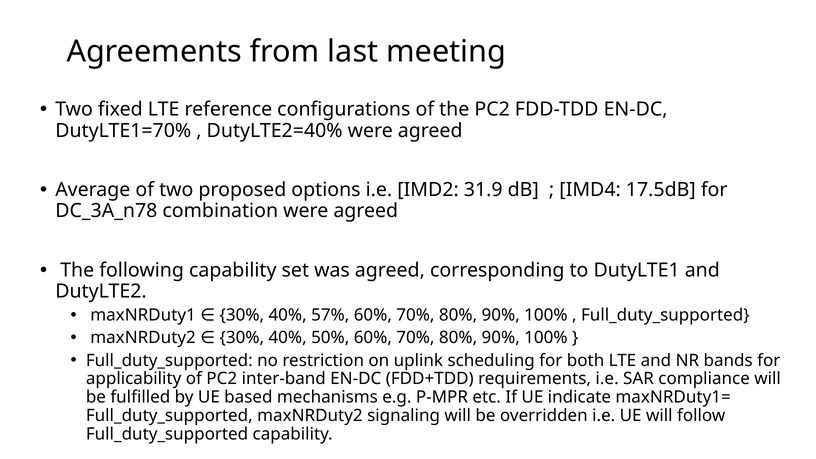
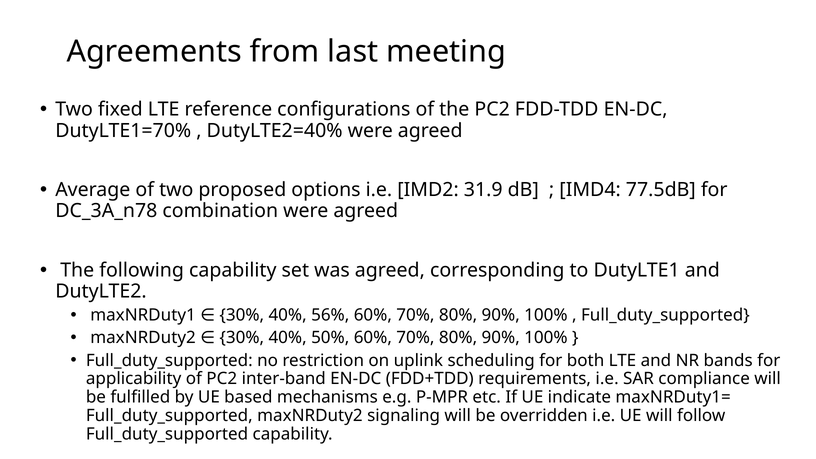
17.5dB: 17.5dB -> 77.5dB
57%: 57% -> 56%
